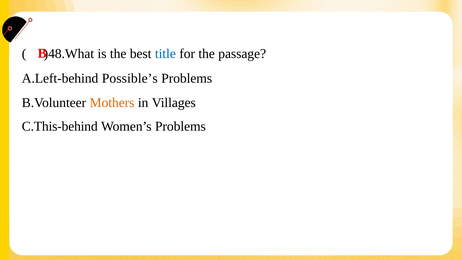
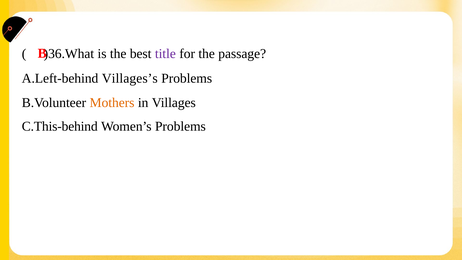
)48.What: )48.What -> )36.What
title colour: blue -> purple
Possible’s: Possible’s -> Villages’s
